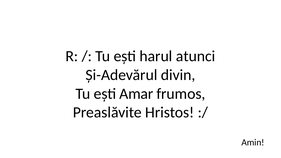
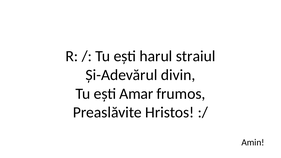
atunci: atunci -> straiul
